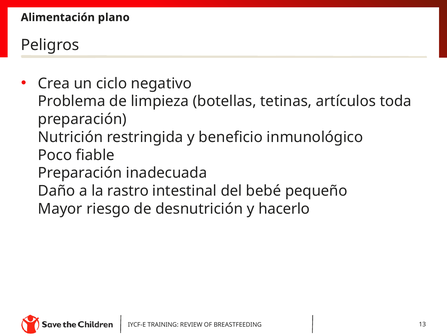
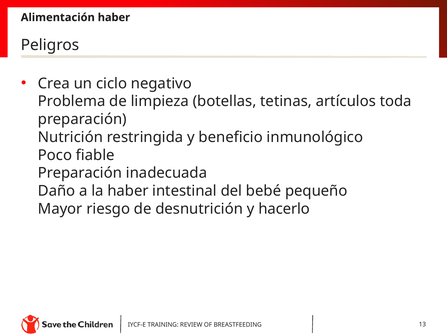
Alimentación plano: plano -> haber
la rastro: rastro -> haber
